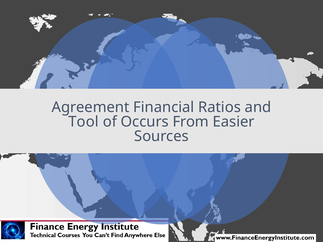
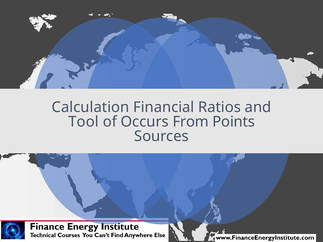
Agreement: Agreement -> Calculation
Easier: Easier -> Points
